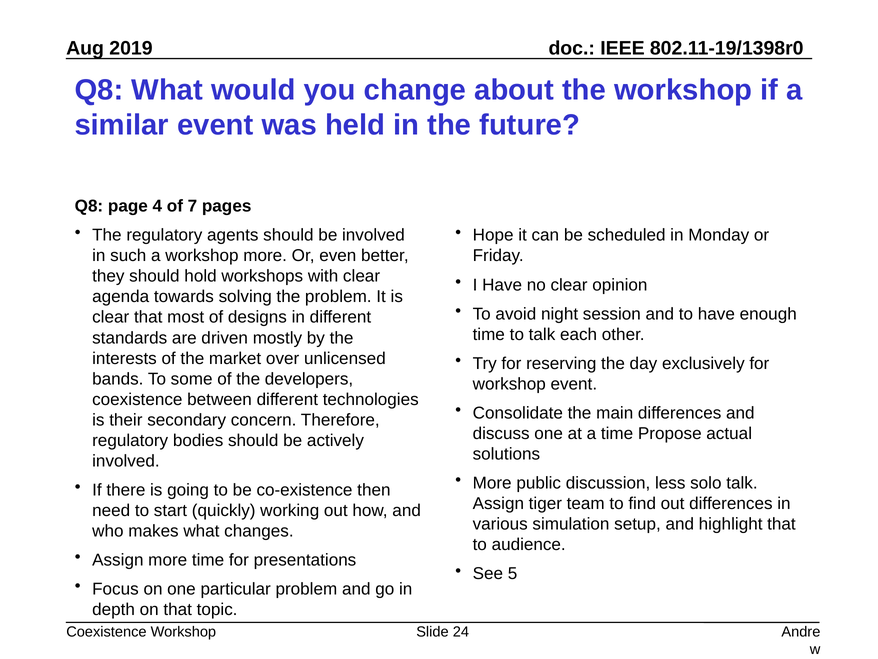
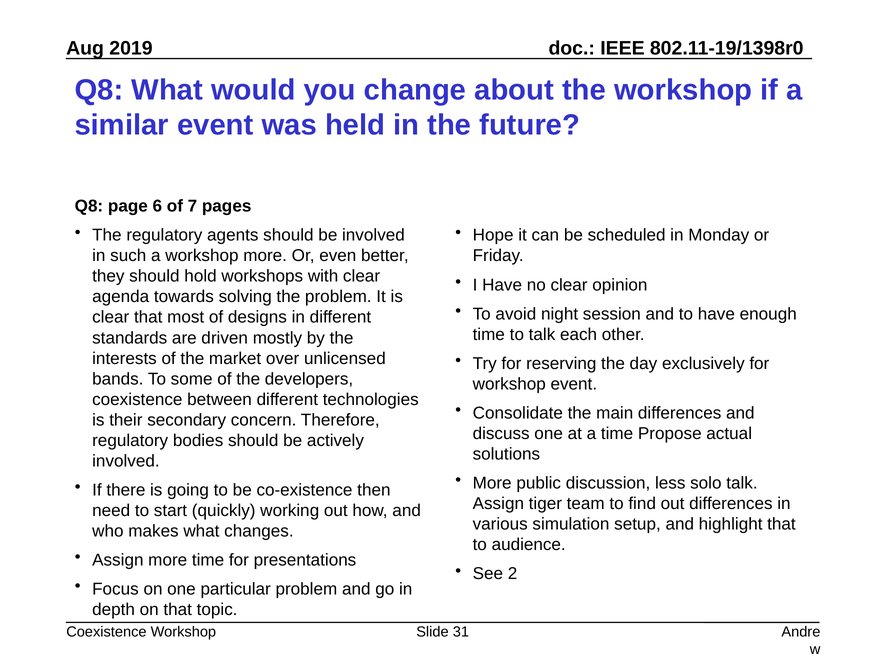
4: 4 -> 6
5: 5 -> 2
24: 24 -> 31
